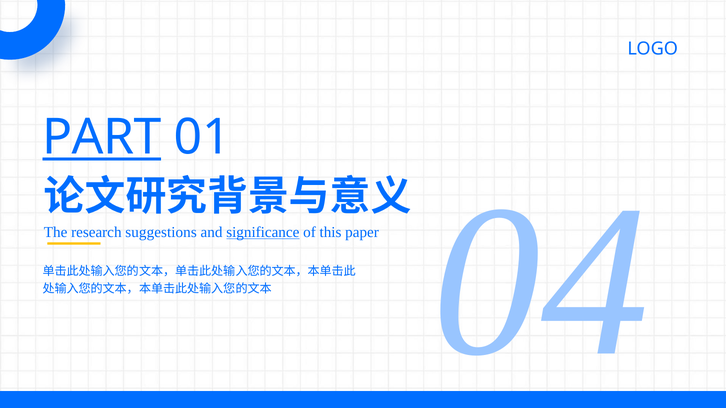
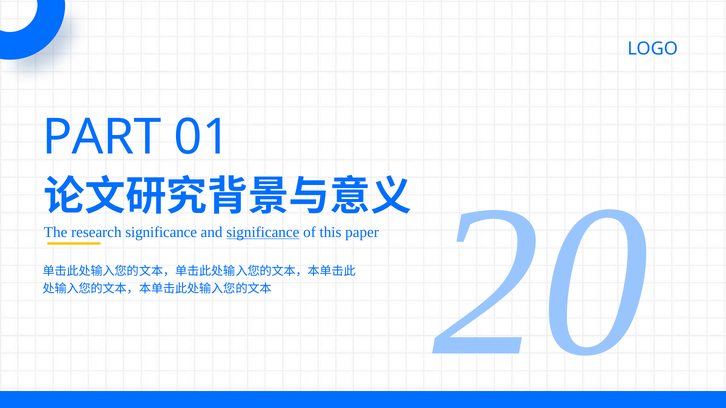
PART underline: present -> none
research suggestions: suggestions -> significance
04: 04 -> 20
